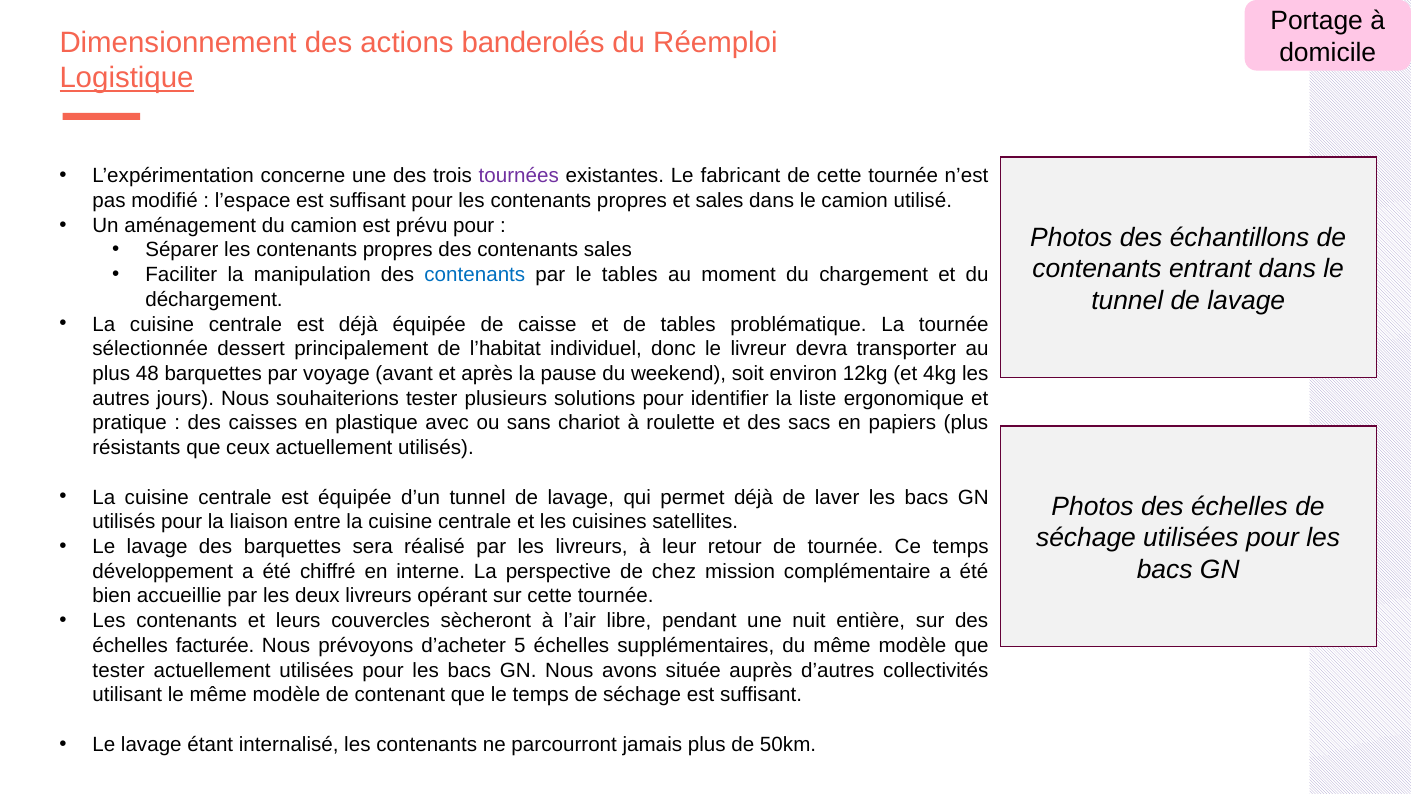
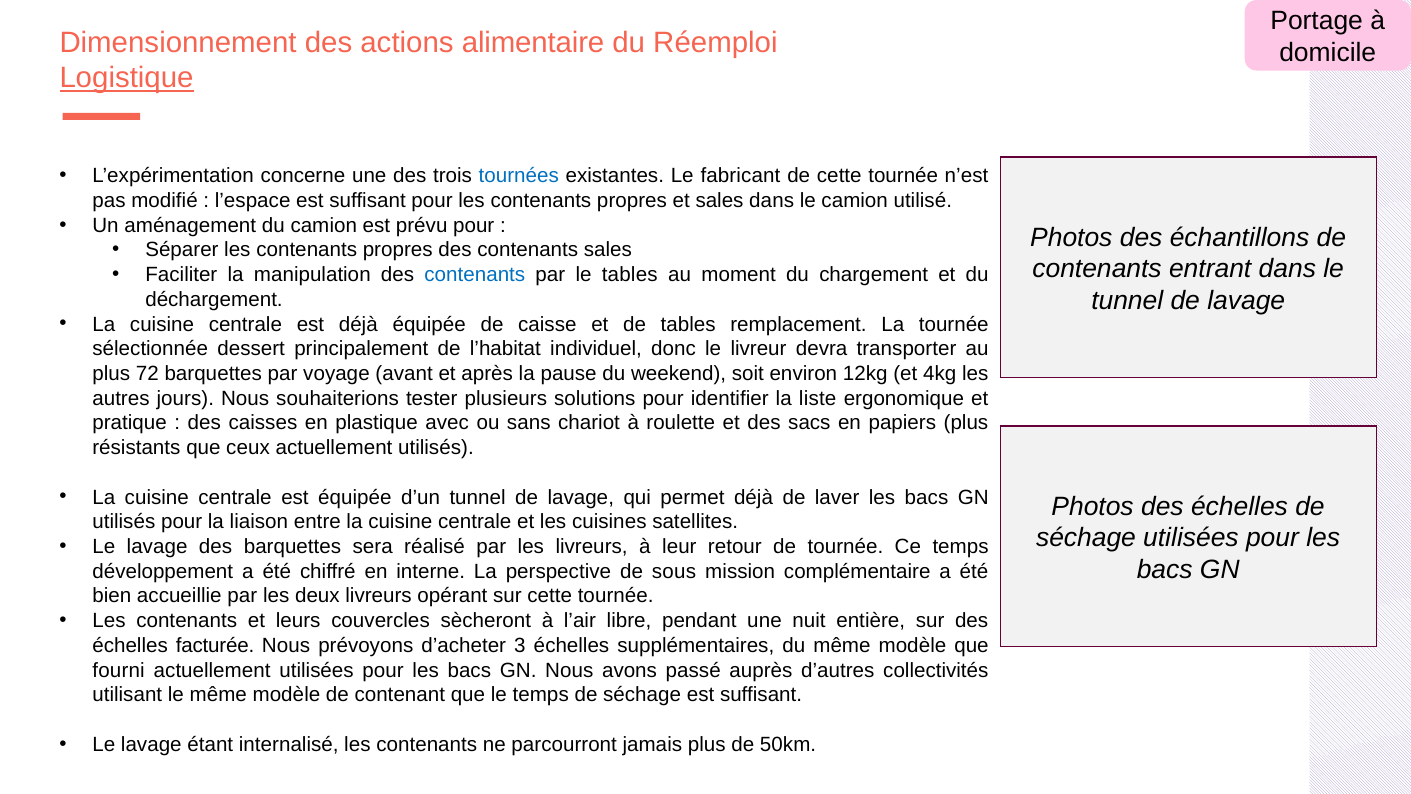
banderolés: banderolés -> alimentaire
tournées colour: purple -> blue
problématique: problématique -> remplacement
48: 48 -> 72
chez: chez -> sous
5: 5 -> 3
tester at (119, 670): tester -> fourni
située: située -> passé
